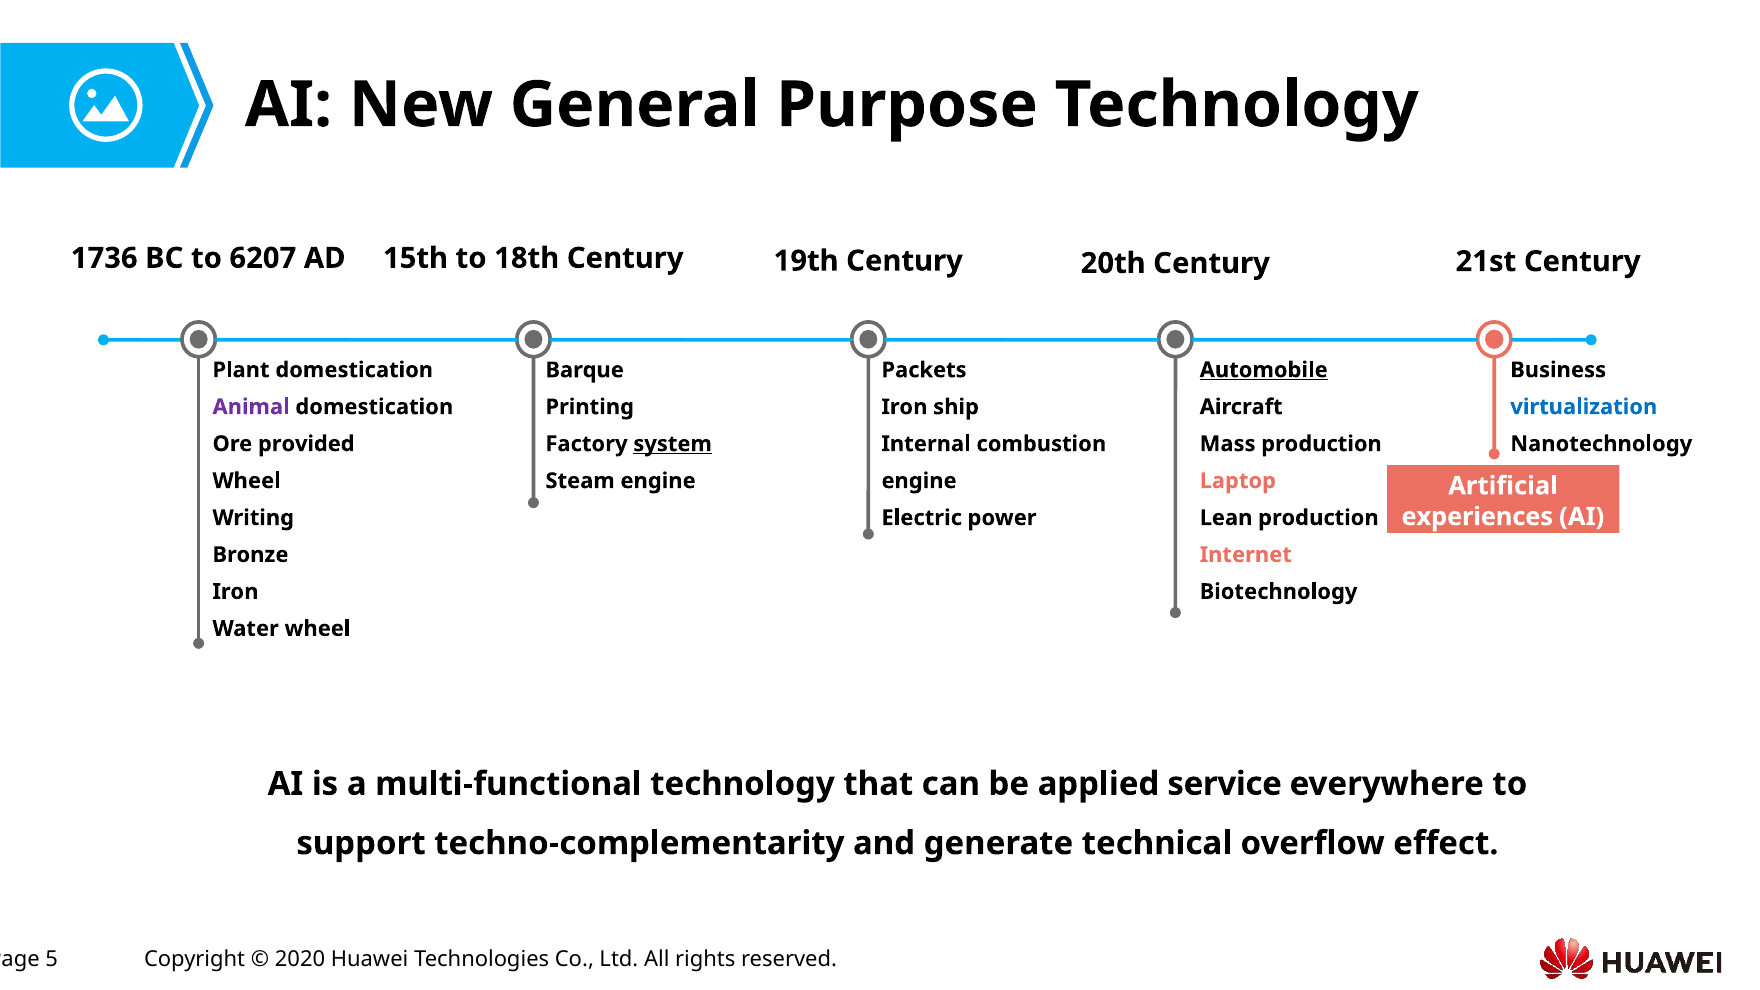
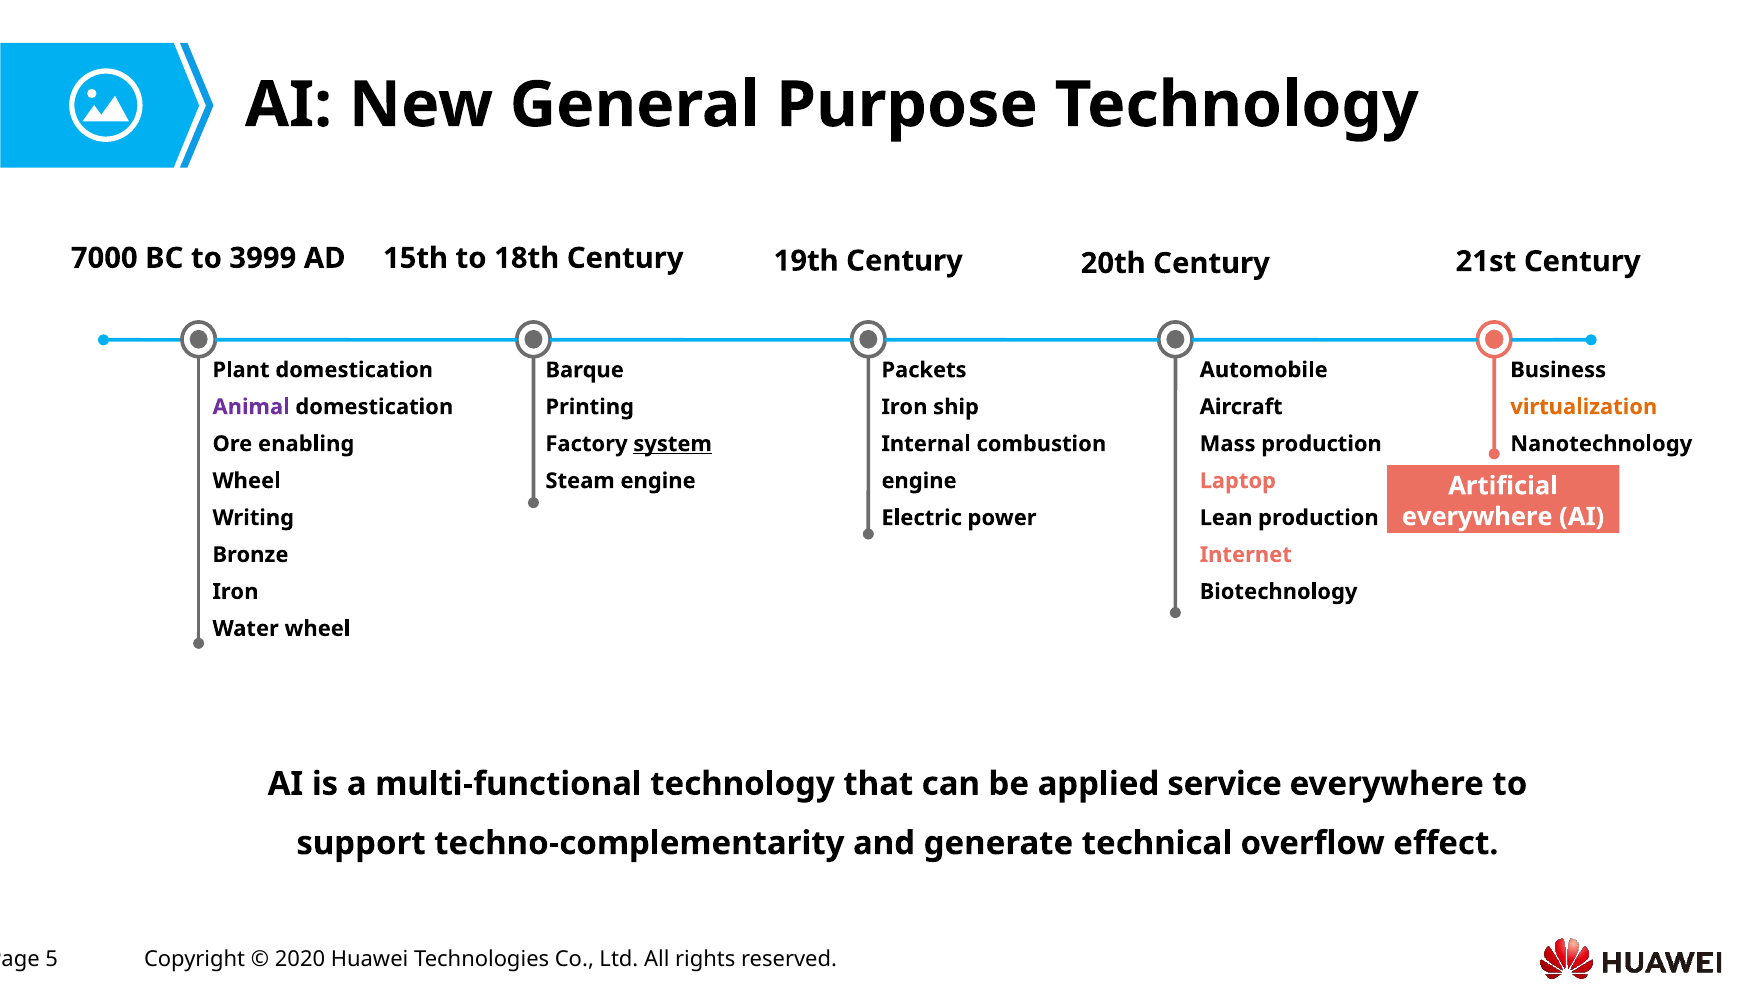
1736: 1736 -> 7000
6207: 6207 -> 3999
Automobile underline: present -> none
virtualization colour: blue -> orange
provided: provided -> enabling
experiences at (1477, 517): experiences -> everywhere
